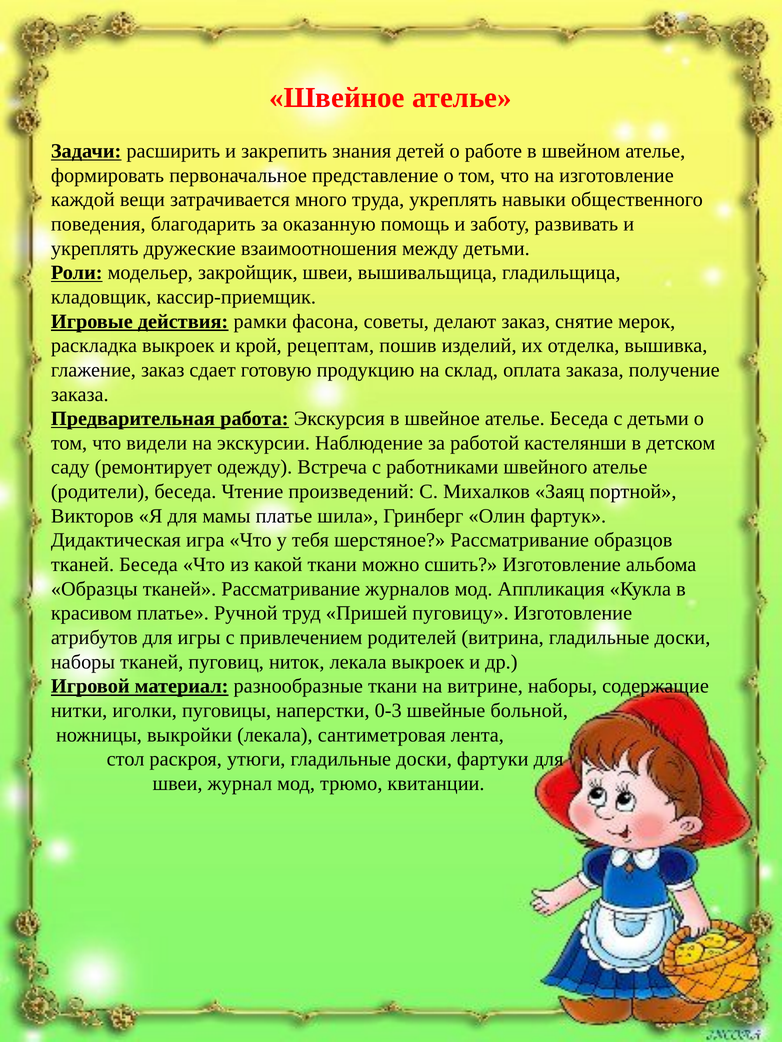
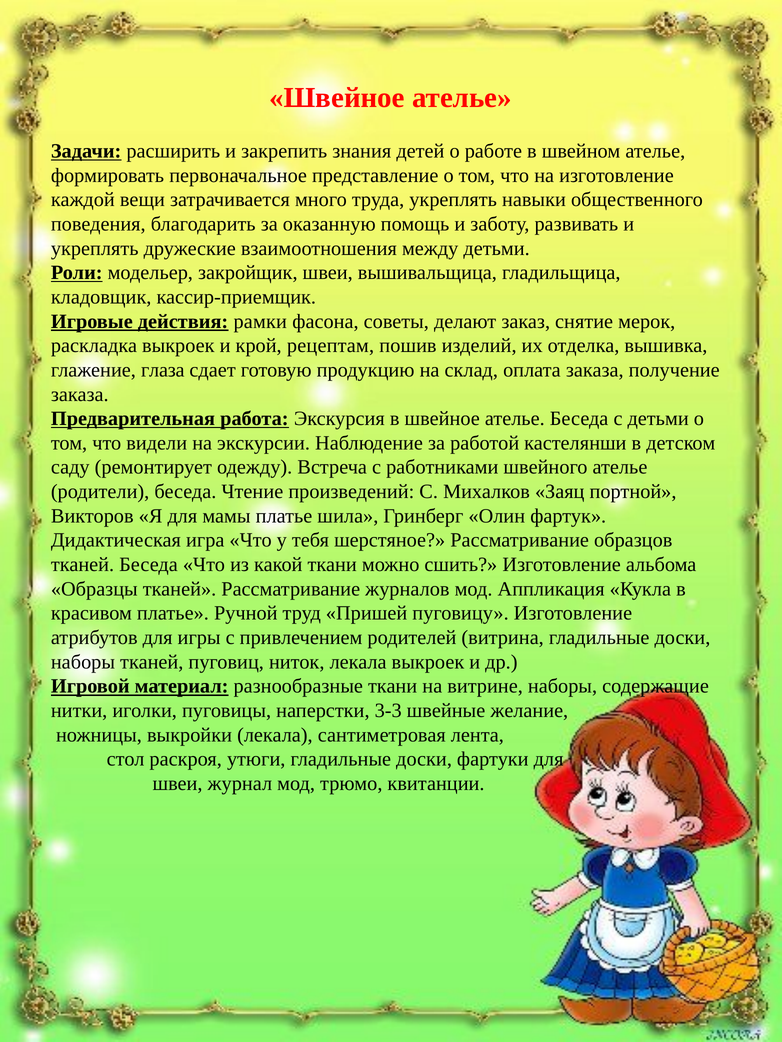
глажение заказ: заказ -> глаза
0-3: 0-3 -> 3-3
больной: больной -> желание
